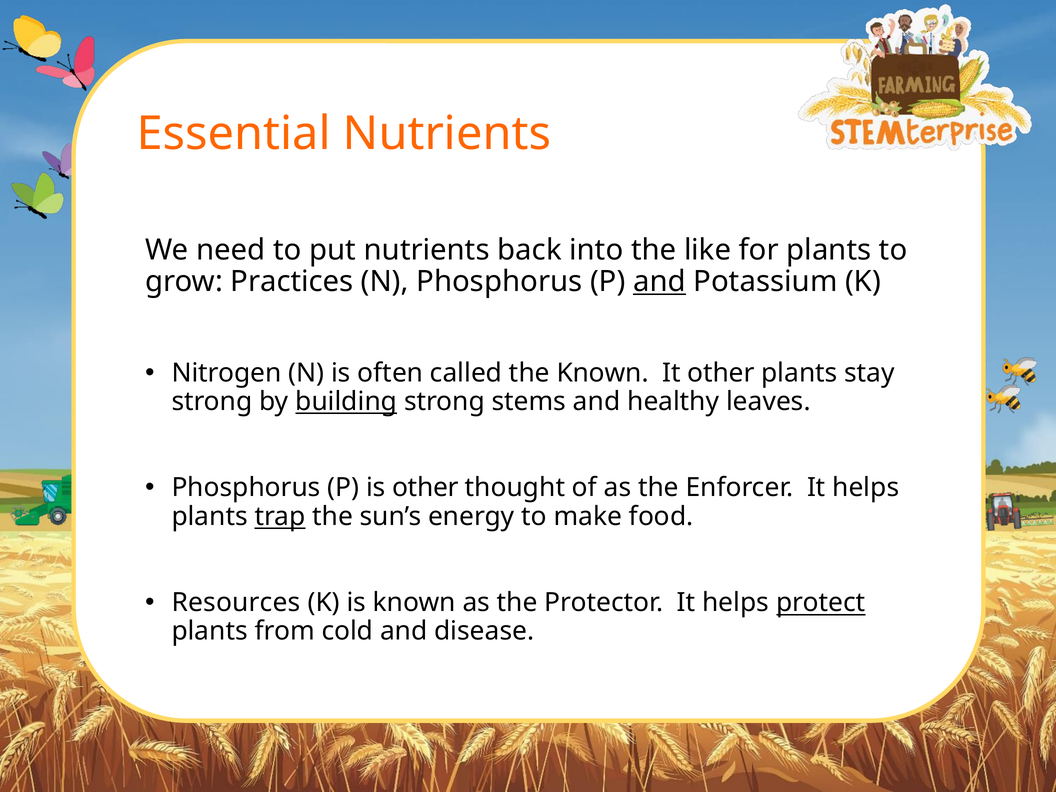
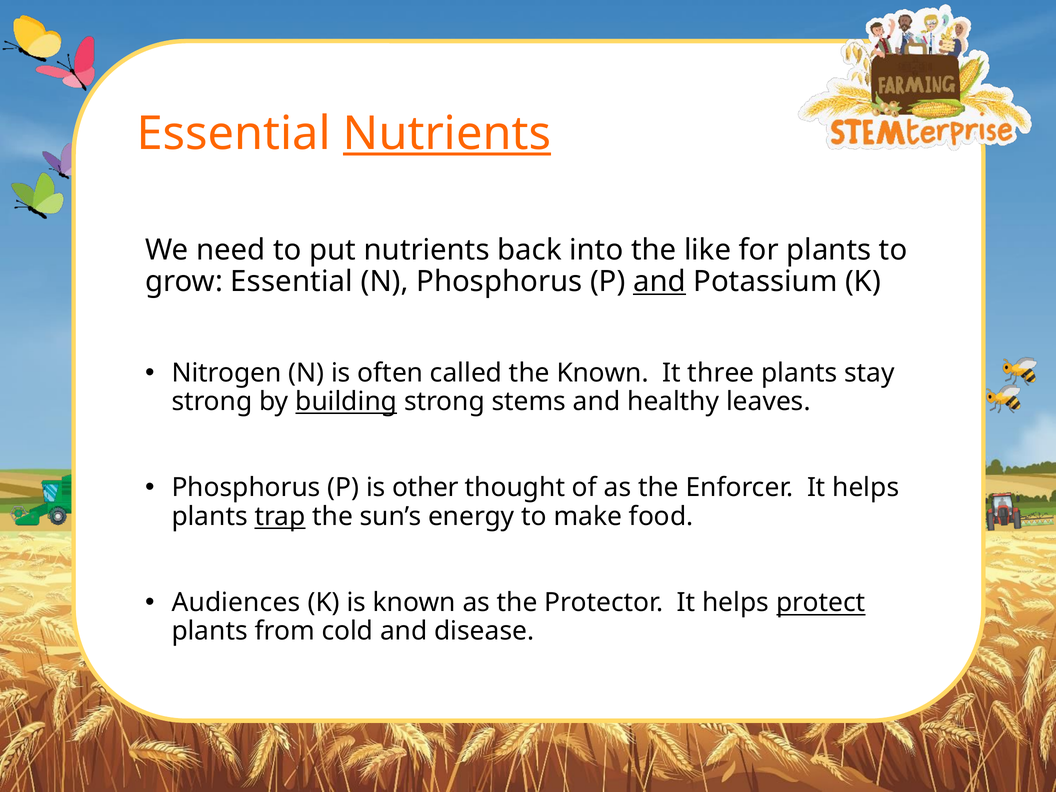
Nutrients at (447, 134) underline: none -> present
grow Practices: Practices -> Essential
It other: other -> three
Resources: Resources -> Audiences
